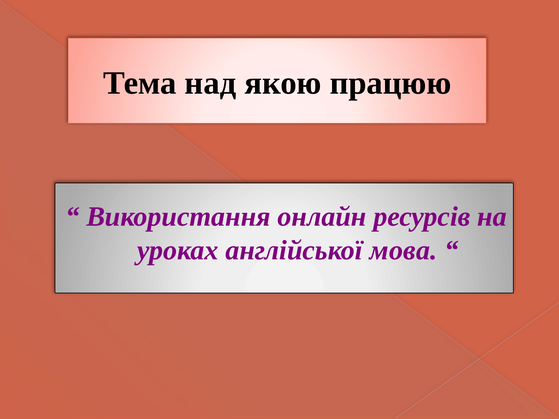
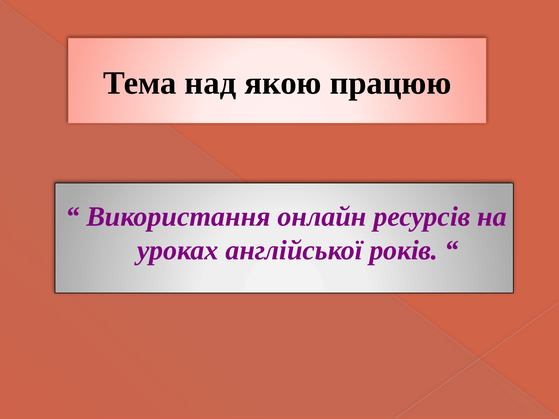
мова: мова -> років
